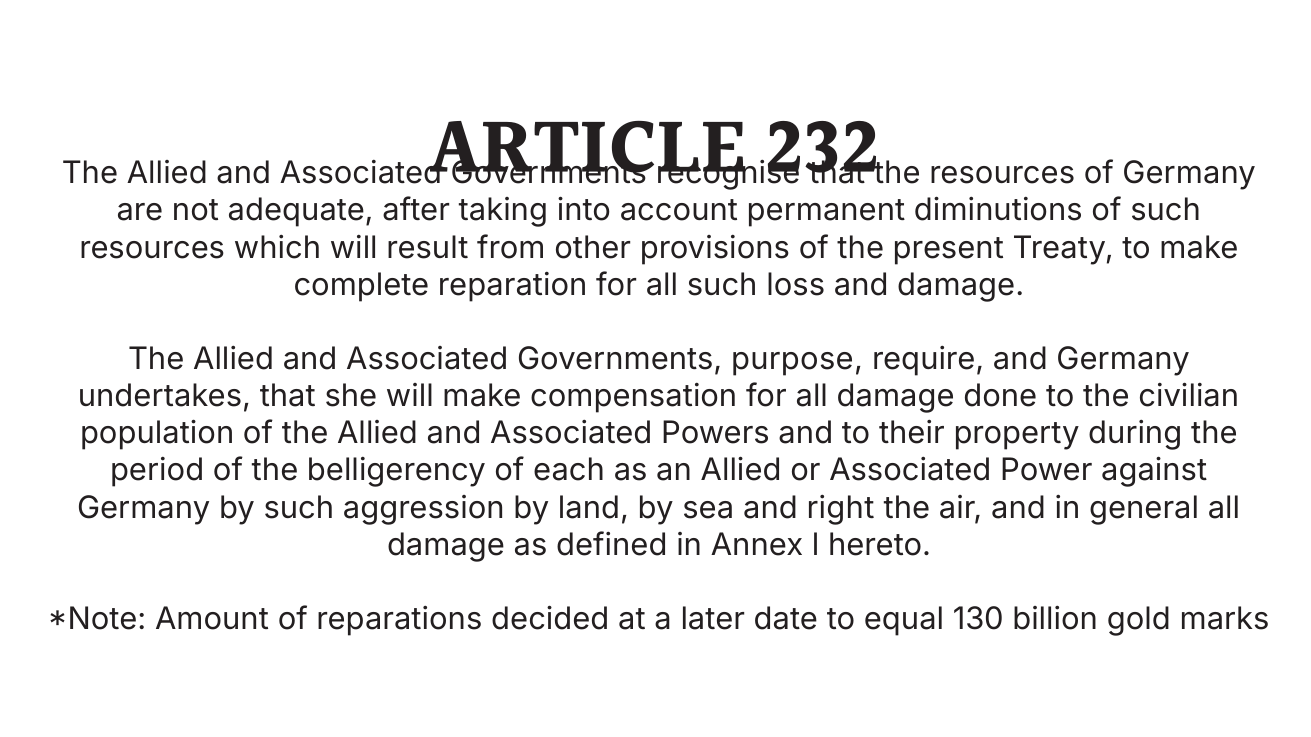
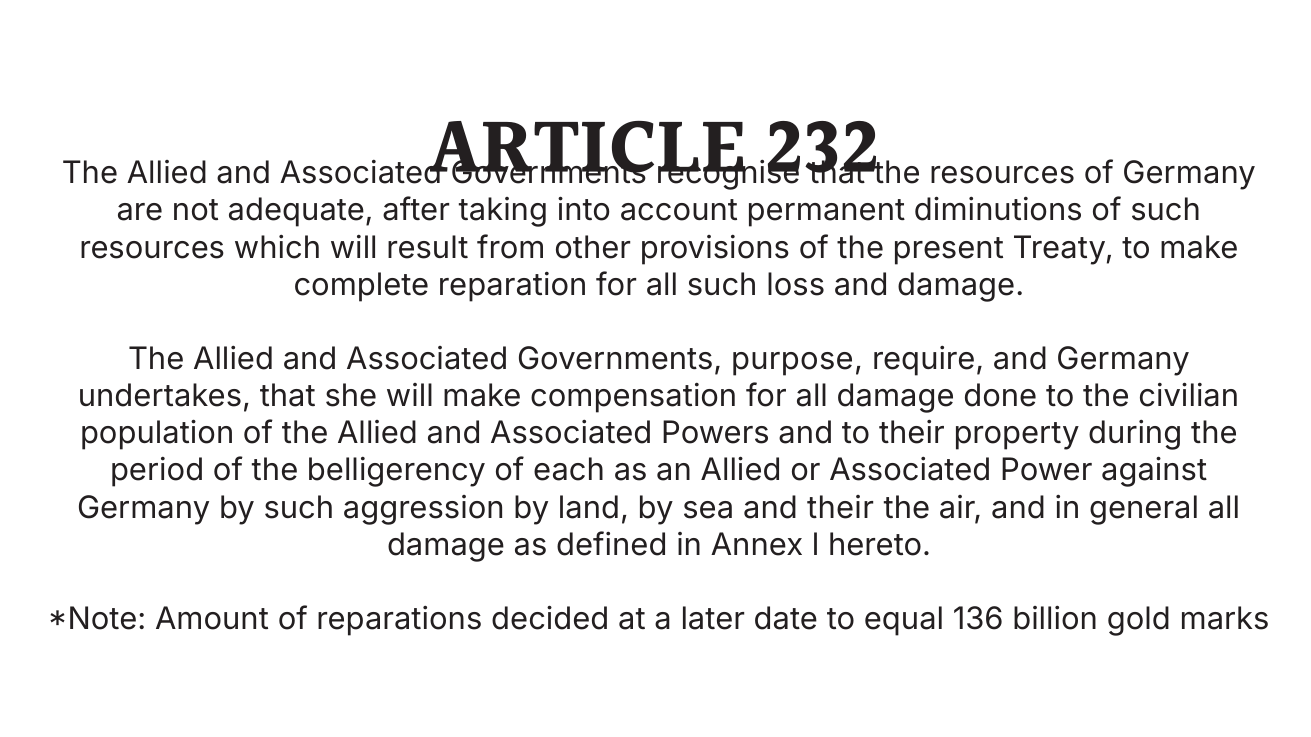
and right: right -> their
130: 130 -> 136
